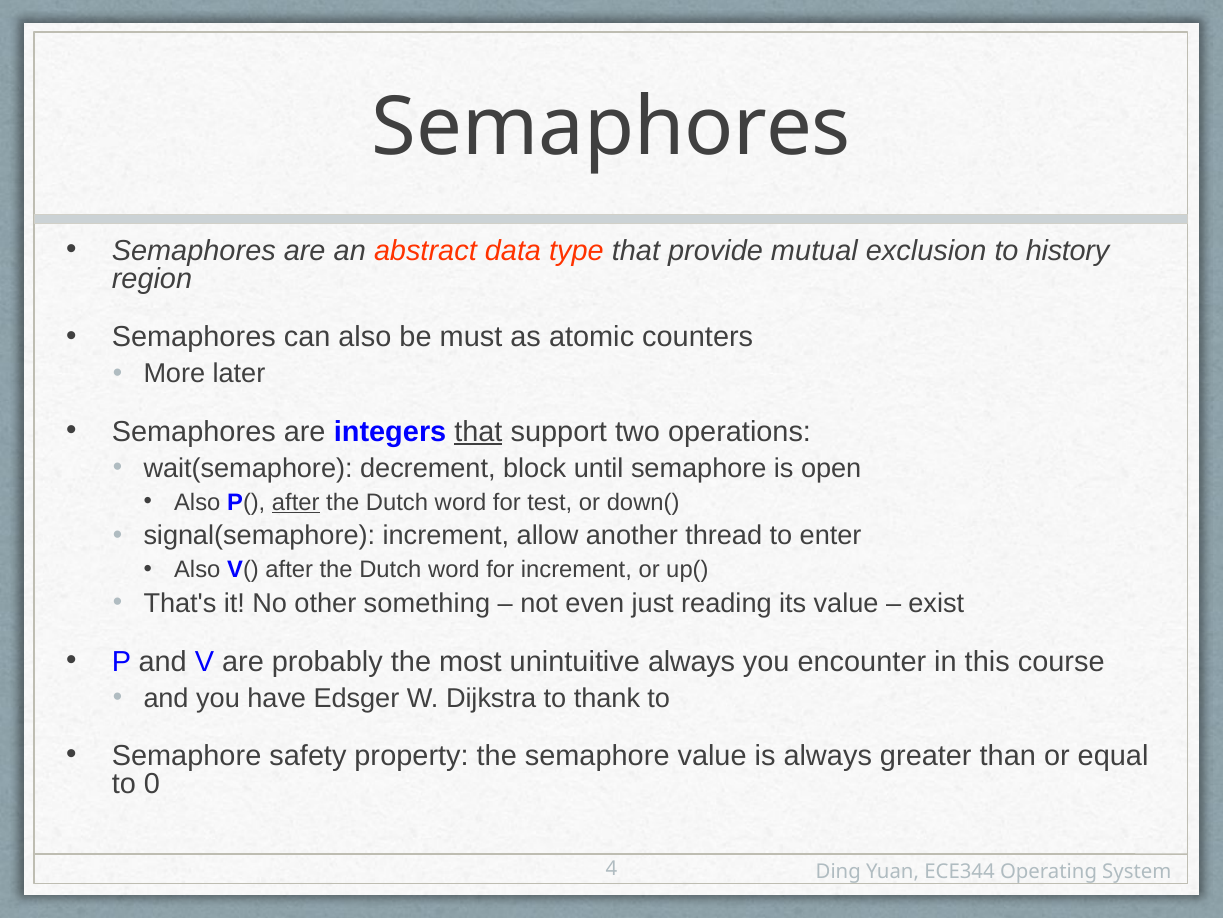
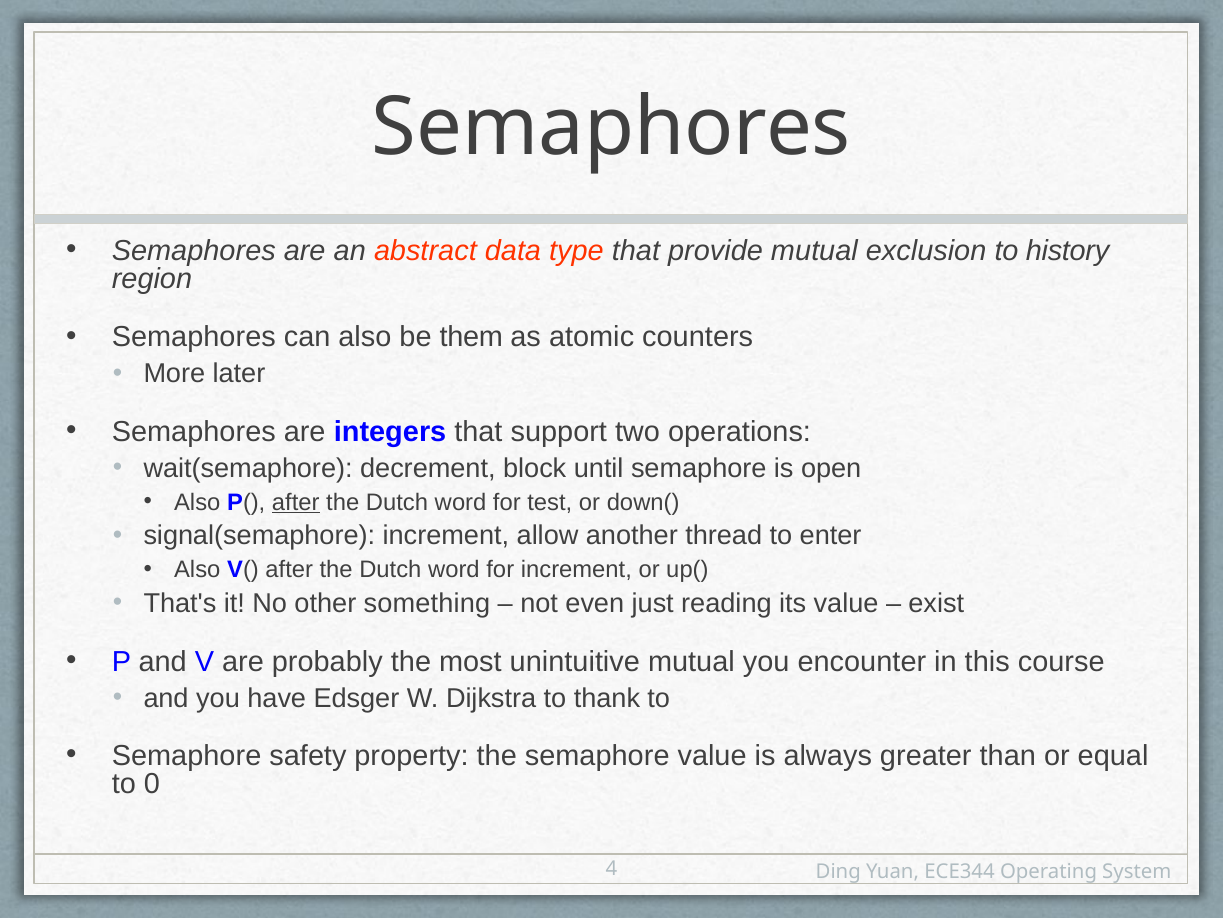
must: must -> them
that at (478, 431) underline: present -> none
unintuitive always: always -> mutual
